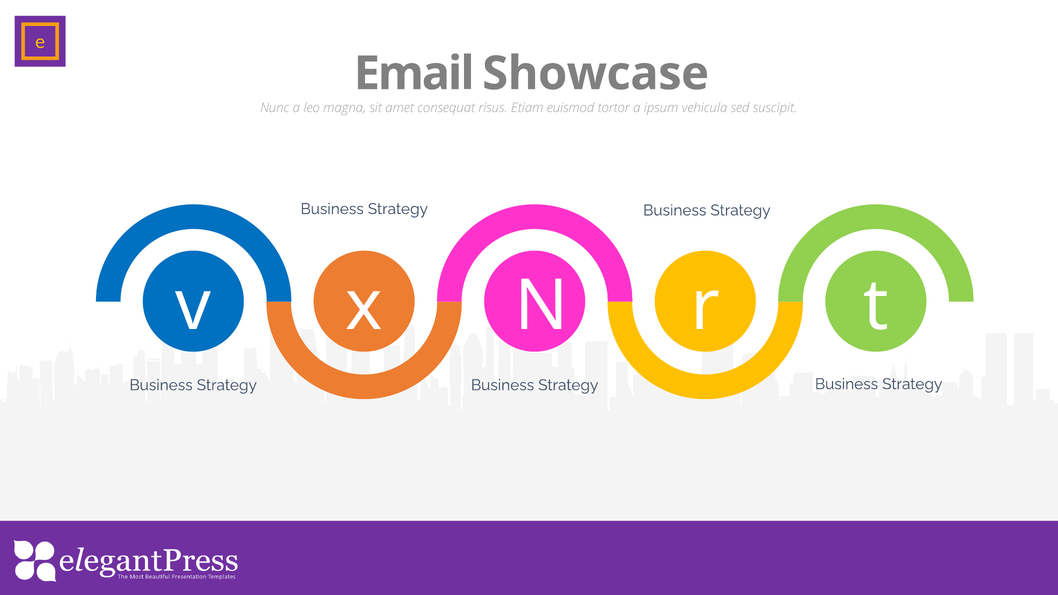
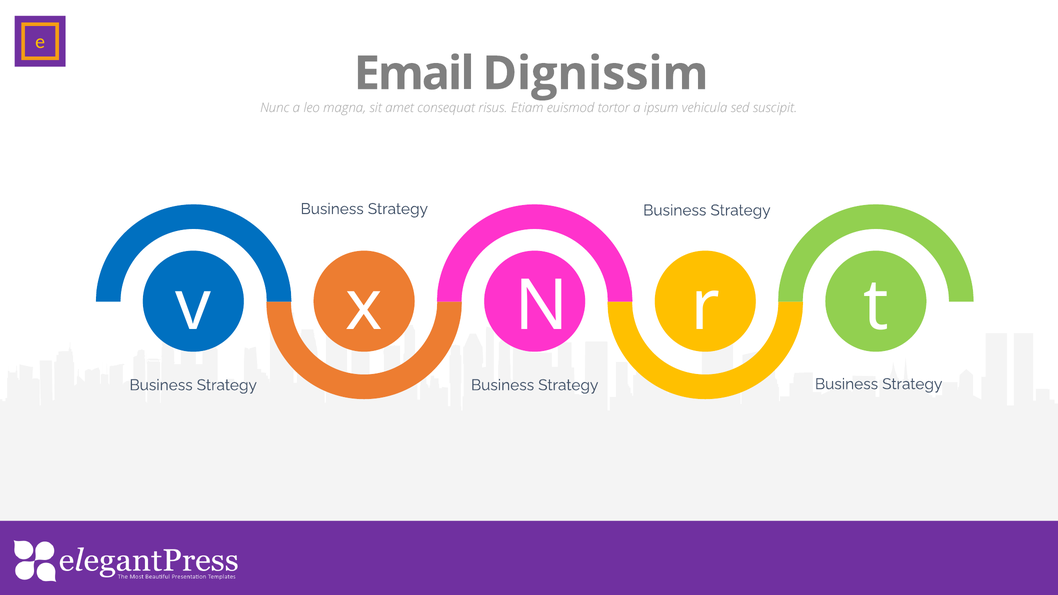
Showcase: Showcase -> Dignissim
